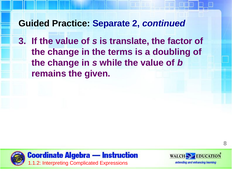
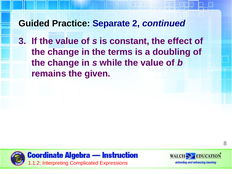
translate: translate -> constant
factor: factor -> effect
